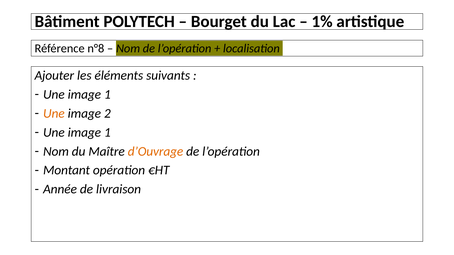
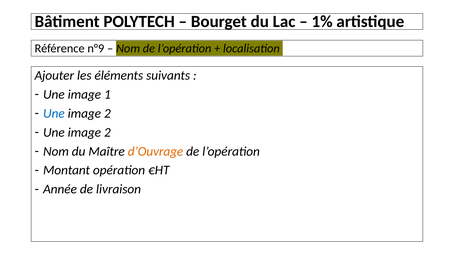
n°8: n°8 -> n°9
Une at (54, 114) colour: orange -> blue
1 at (107, 133): 1 -> 2
